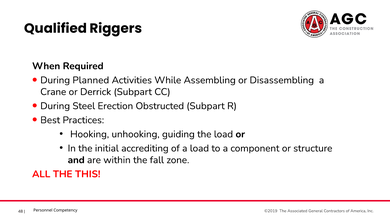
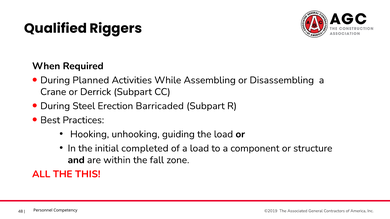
Obstructed: Obstructed -> Barricaded
accrediting: accrediting -> completed
